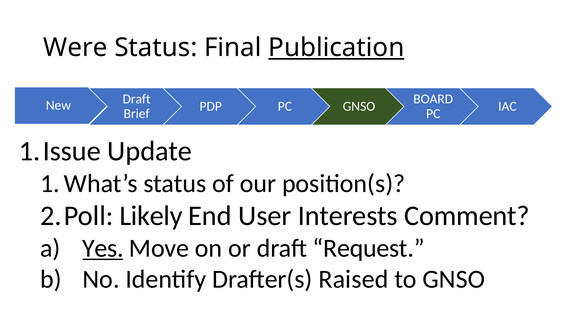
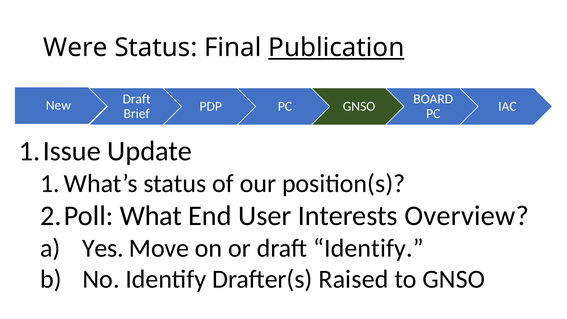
Likely: Likely -> What
Comment: Comment -> Overview
Yes underline: present -> none
draft Request: Request -> Identify
